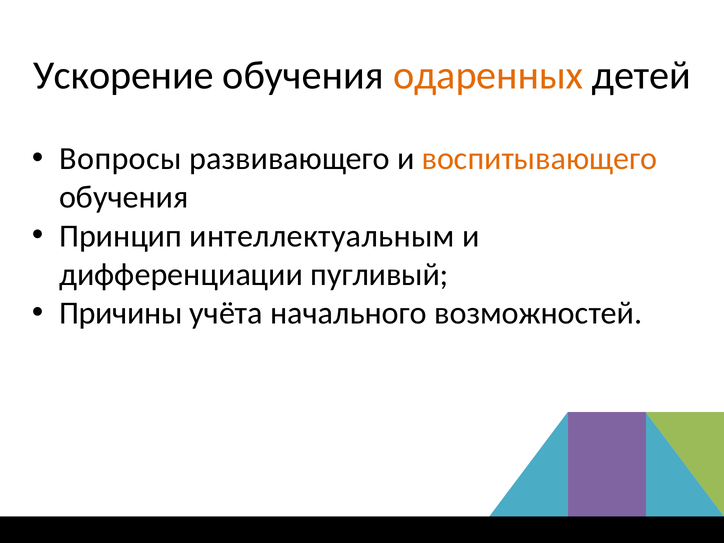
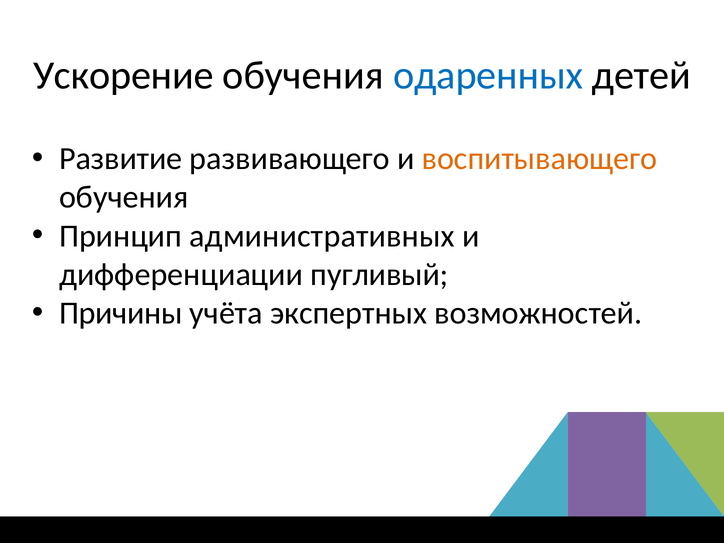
одаренных colour: orange -> blue
Вопросы: Вопросы -> Развитие
интеллектуальным: интеллектуальным -> административных
начального: начального -> экспертных
